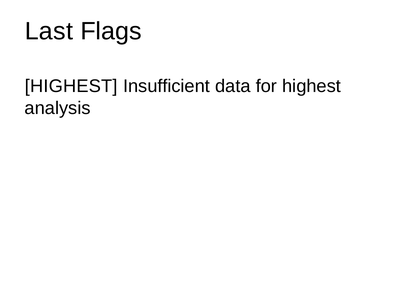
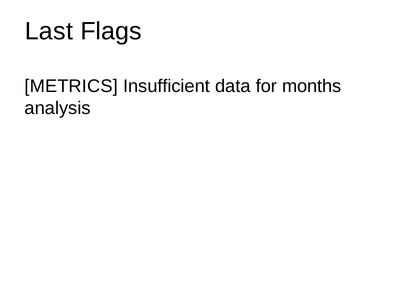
HIGHEST at (71, 86): HIGHEST -> METRICS
for highest: highest -> months
